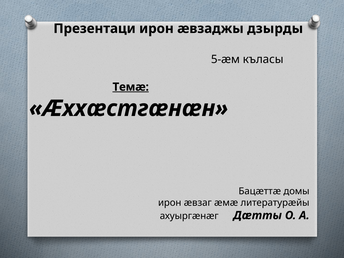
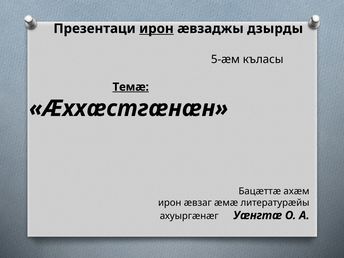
ирон at (156, 29) underline: none -> present
домы: домы -> ахæм
Дæтты: Дæтты -> Уæнгтæ
